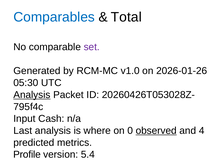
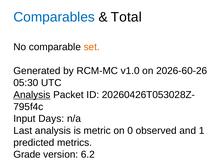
set colour: purple -> orange
2026-01-26: 2026-01-26 -> 2026-60-26
Cash: Cash -> Days
where: where -> metric
observed underline: present -> none
4: 4 -> 1
Profile: Profile -> Grade
5.4: 5.4 -> 6.2
